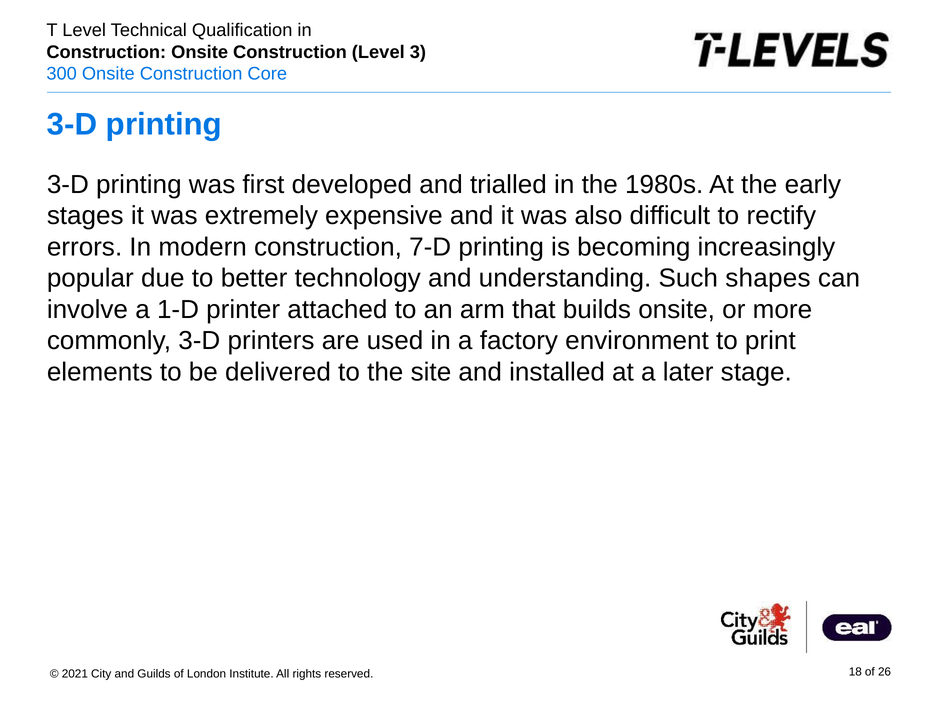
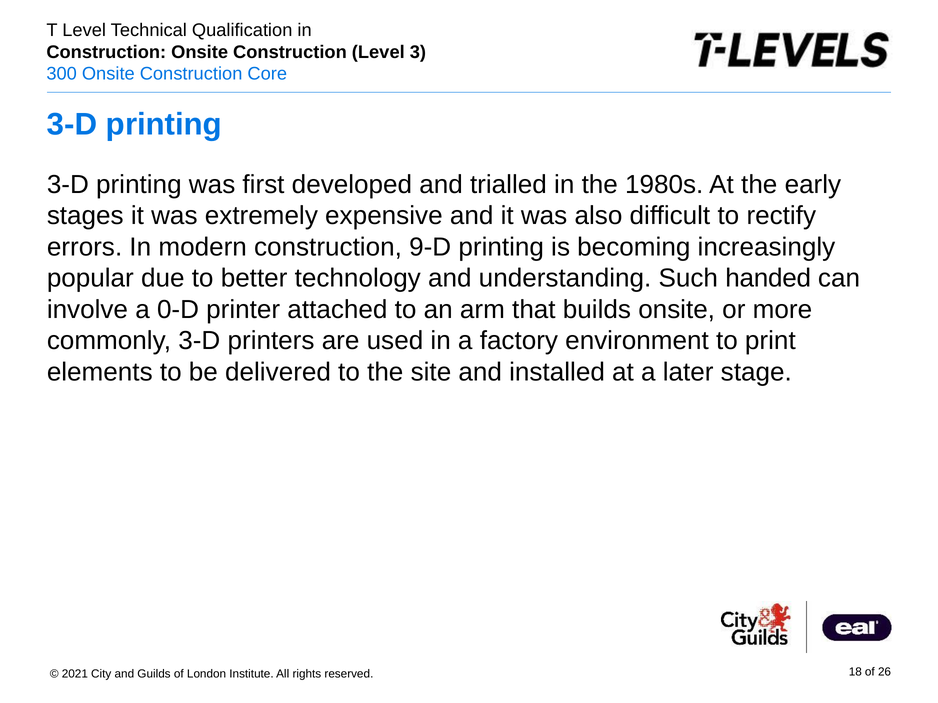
7-D: 7-D -> 9-D
shapes: shapes -> handed
1-D: 1-D -> 0-D
